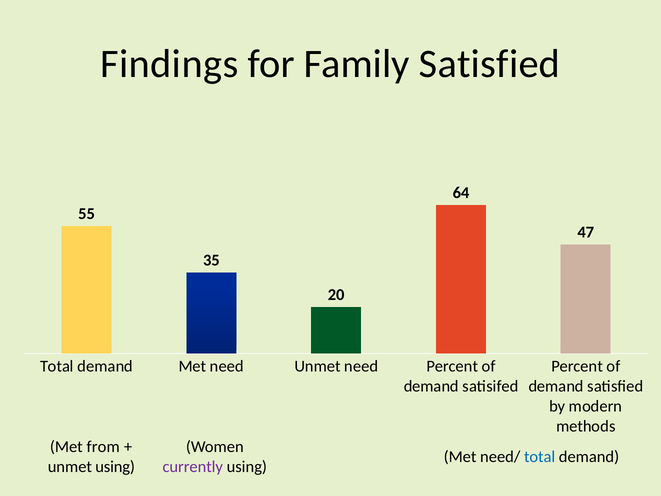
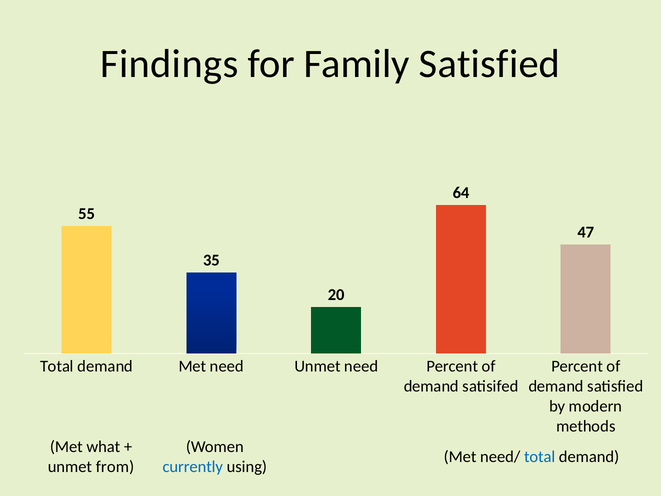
from: from -> what
unmet using: using -> from
currently colour: purple -> blue
